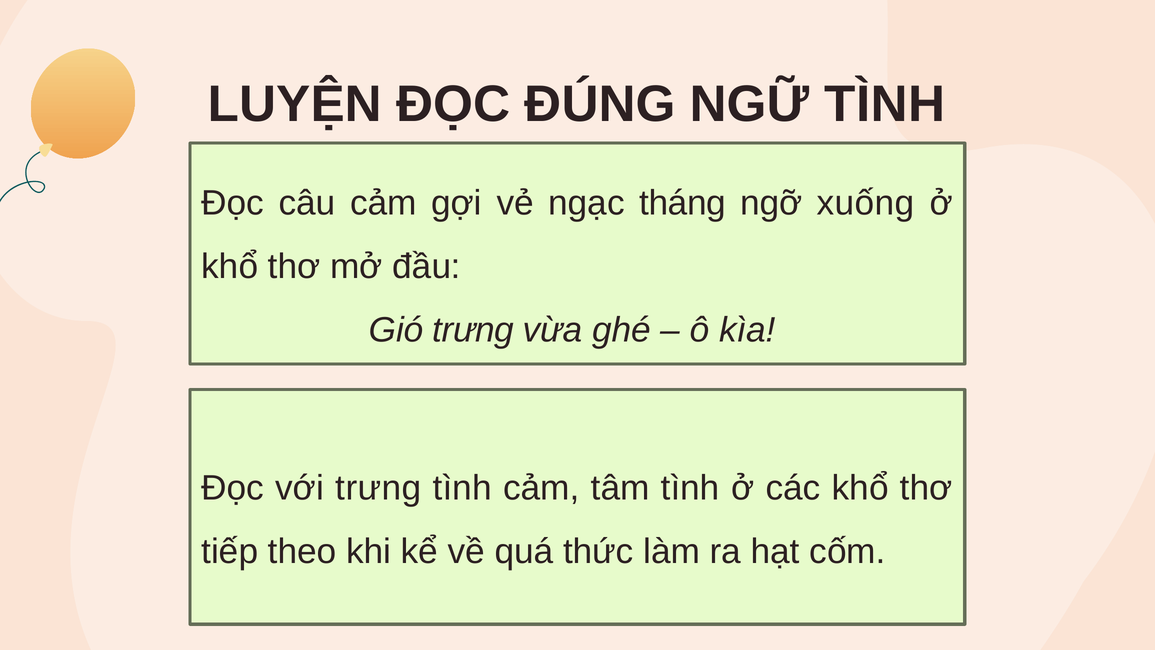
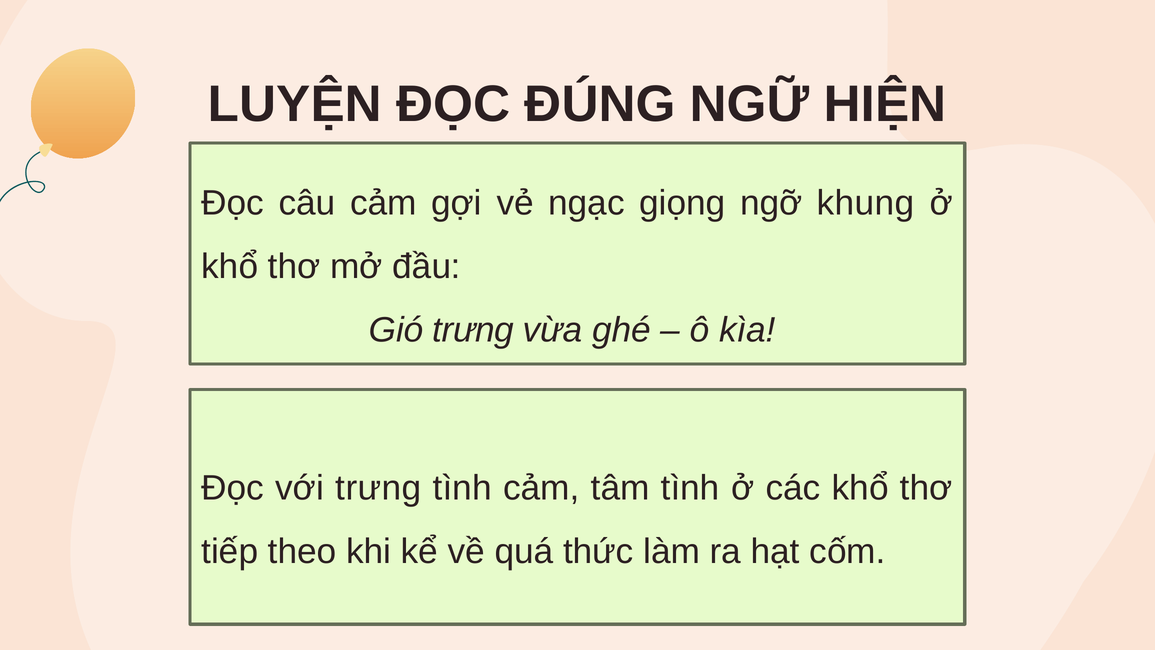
NGỮ TÌNH: TÌNH -> HIỆN
tháng: tháng -> giọng
xuống: xuống -> khung
